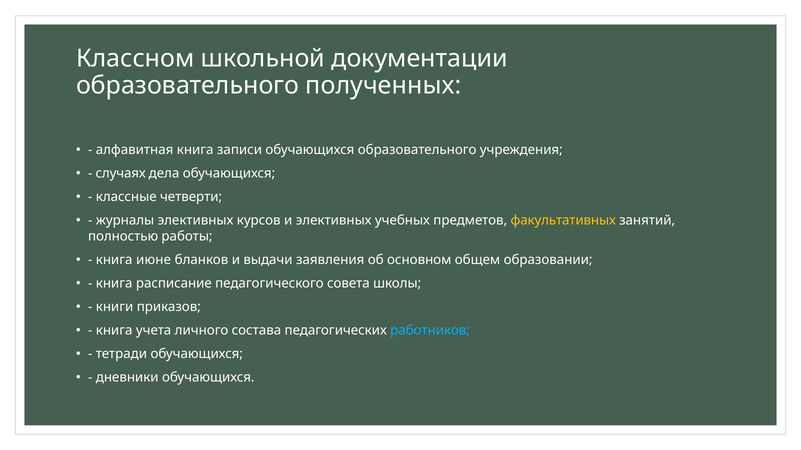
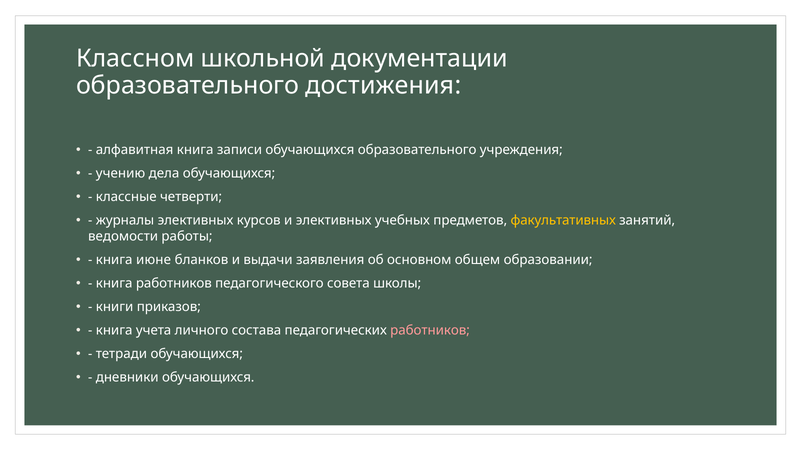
полученных: полученных -> достижения
случаях: случаях -> учению
полностью: полностью -> ведомости
книга расписание: расписание -> работников
работников at (430, 331) colour: light blue -> pink
